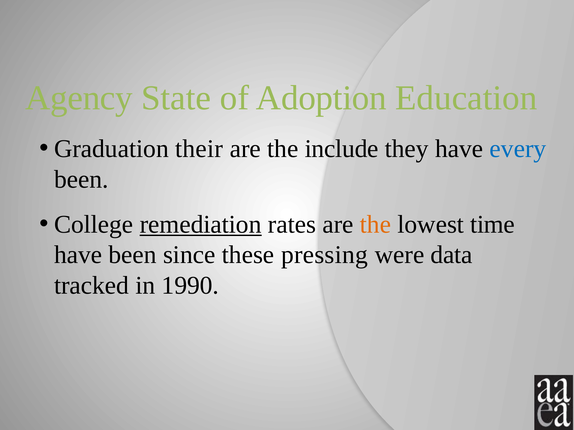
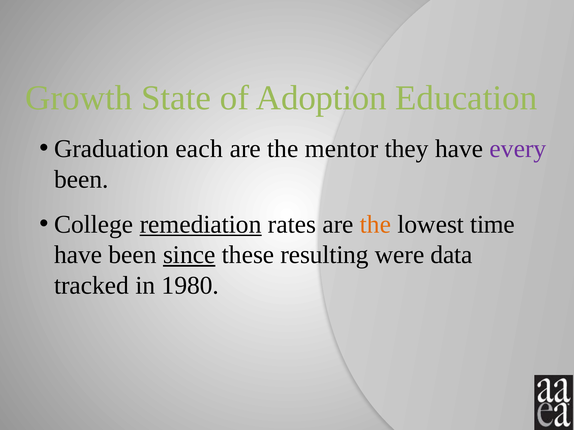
Agency: Agency -> Growth
their: their -> each
include: include -> mentor
every colour: blue -> purple
since underline: none -> present
pressing: pressing -> resulting
1990: 1990 -> 1980
